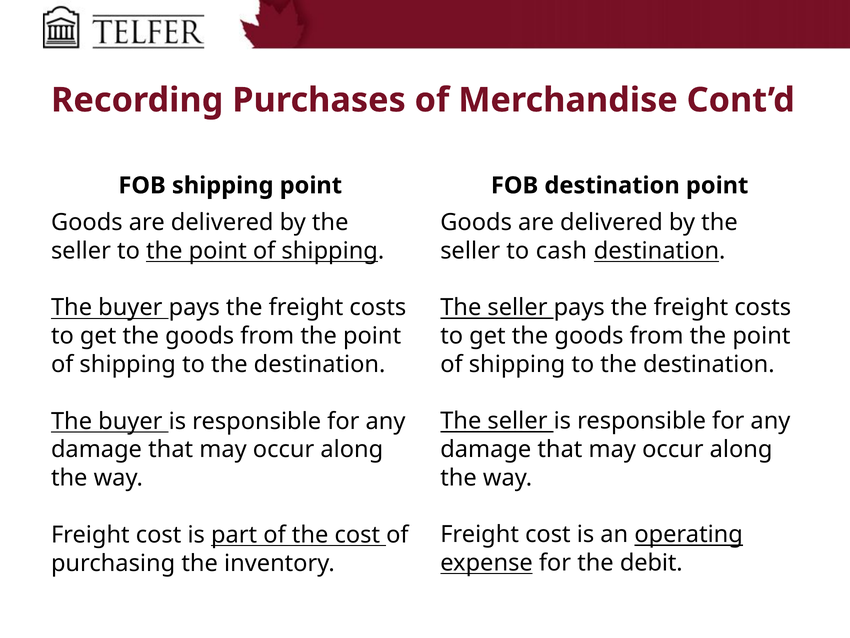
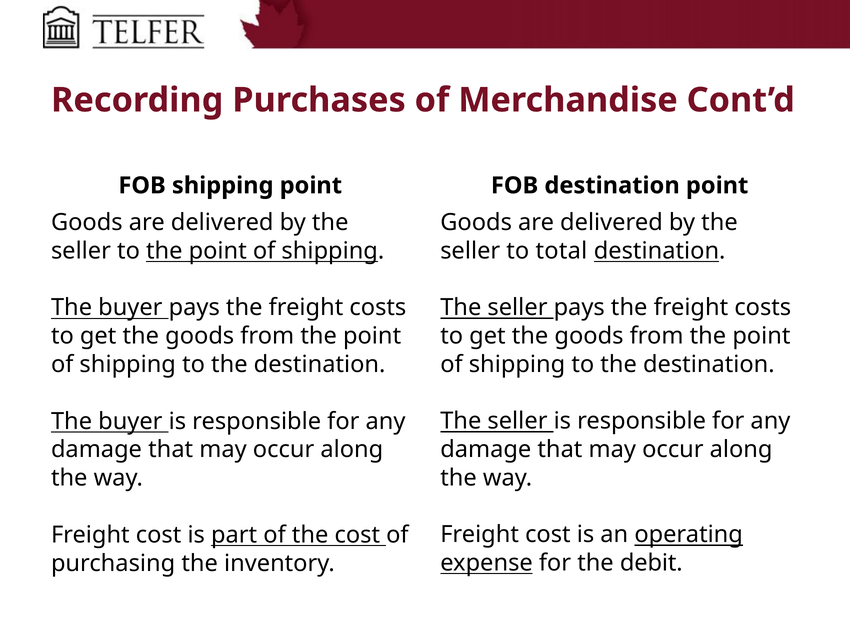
cash: cash -> total
